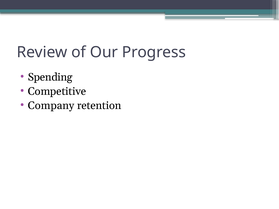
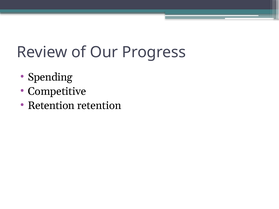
Company at (51, 106): Company -> Retention
